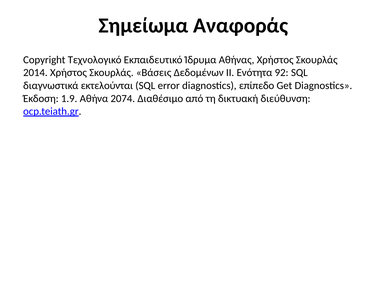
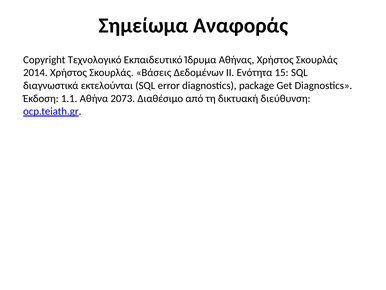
92: 92 -> 15
επίπεδο: επίπεδο -> package
1.9: 1.9 -> 1.1
2074: 2074 -> 2073
